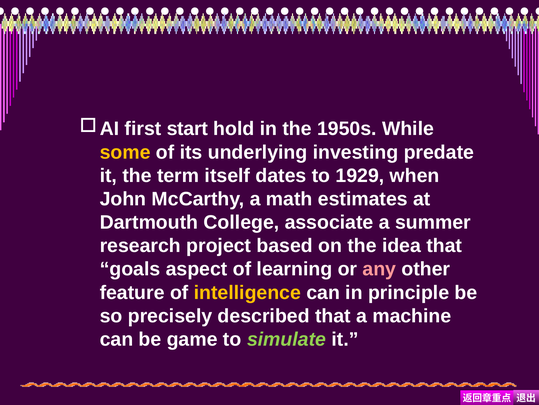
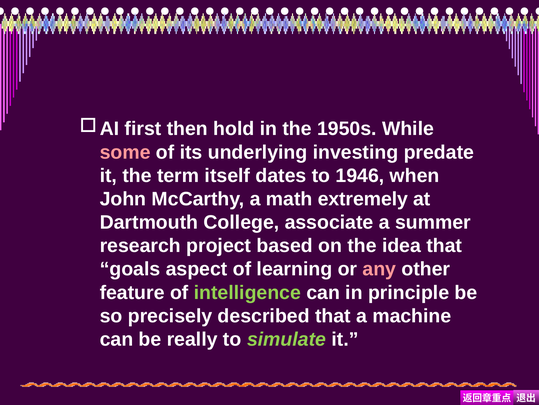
start: start -> then
some colour: yellow -> pink
1929: 1929 -> 1946
estimates: estimates -> extremely
intelligence colour: yellow -> light green
game: game -> really
